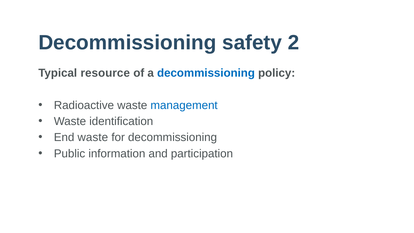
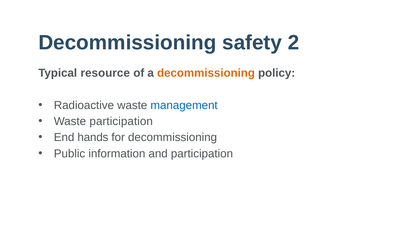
decommissioning at (206, 73) colour: blue -> orange
Waste identification: identification -> participation
End waste: waste -> hands
